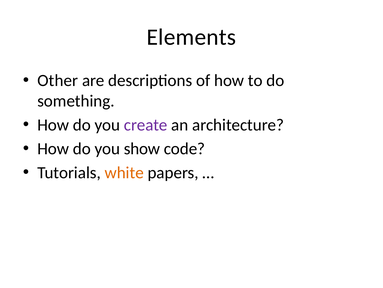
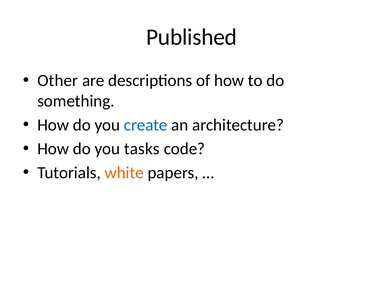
Elements: Elements -> Published
create colour: purple -> blue
show: show -> tasks
